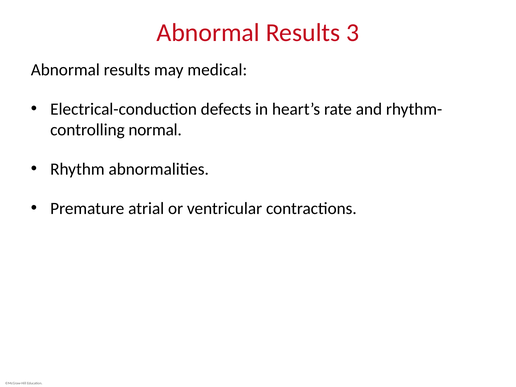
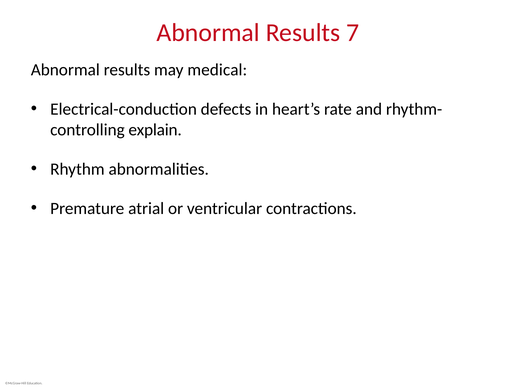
3: 3 -> 7
normal: normal -> explain
